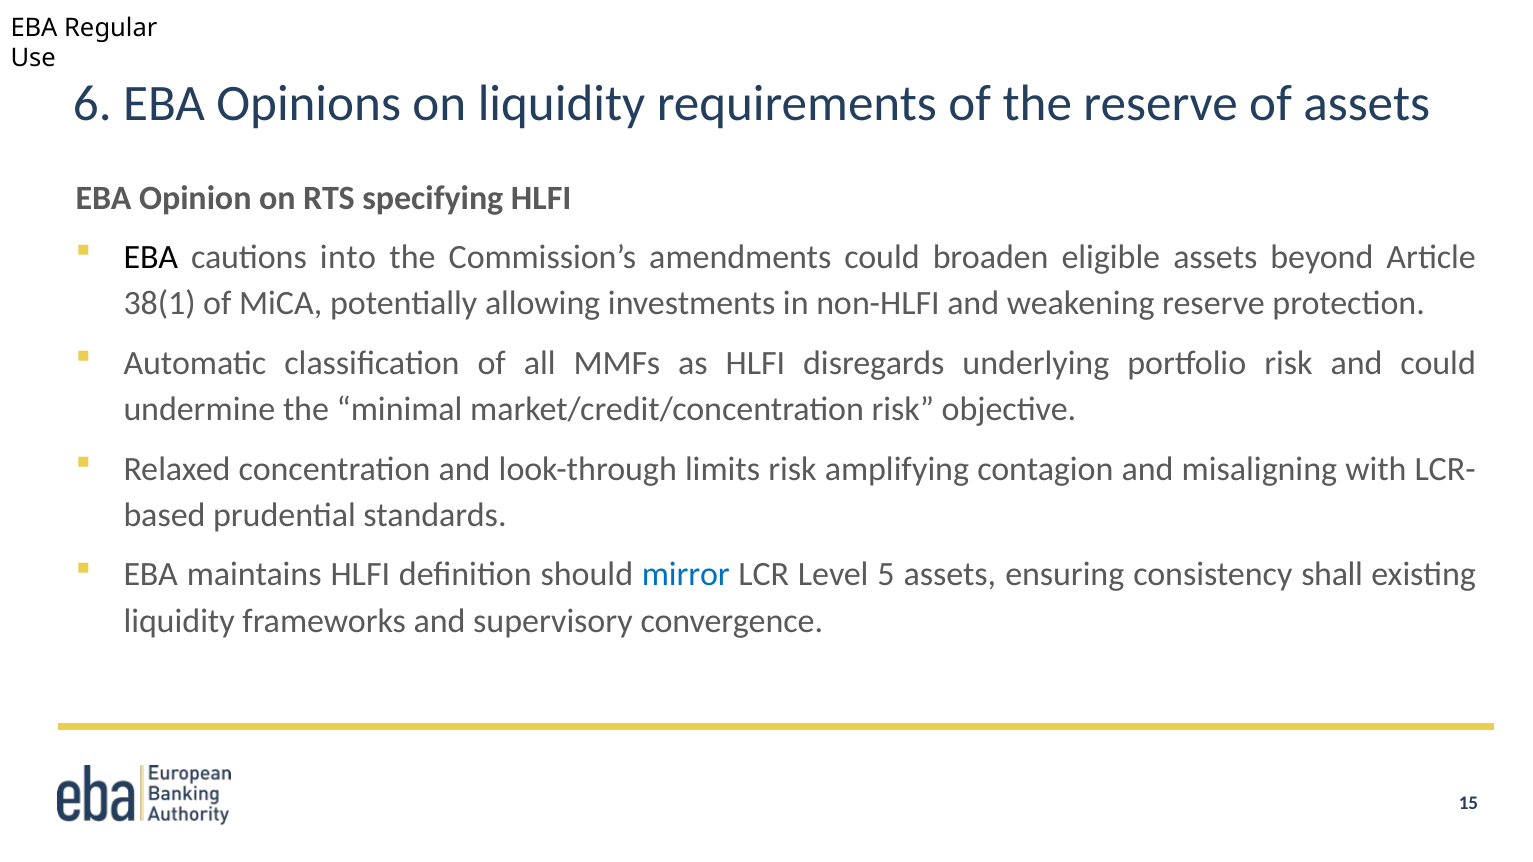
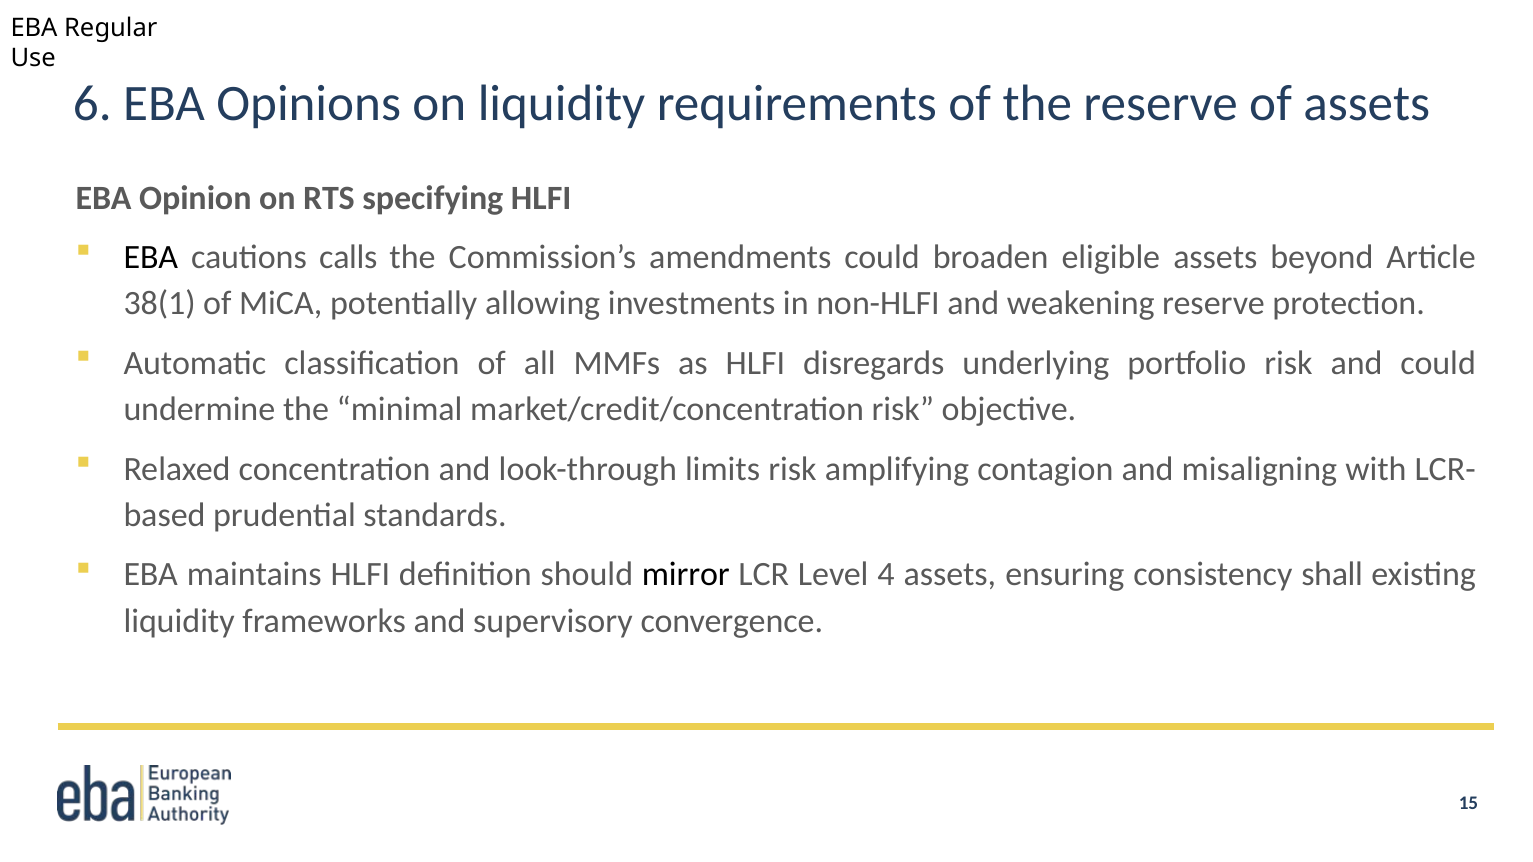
into: into -> calls
mirror colour: blue -> black
5: 5 -> 4
